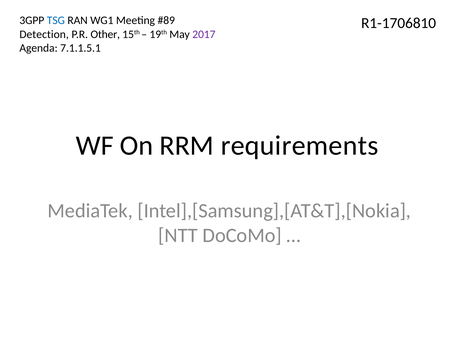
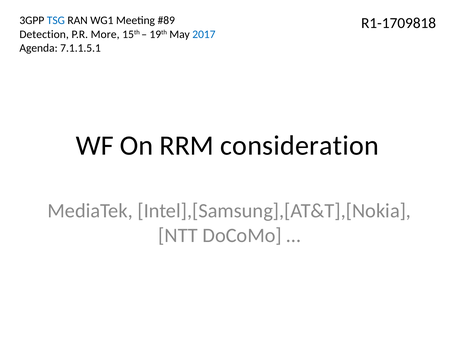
R1-1706810: R1-1706810 -> R1-1709818
Other: Other -> More
2017 colour: purple -> blue
requirements: requirements -> consideration
